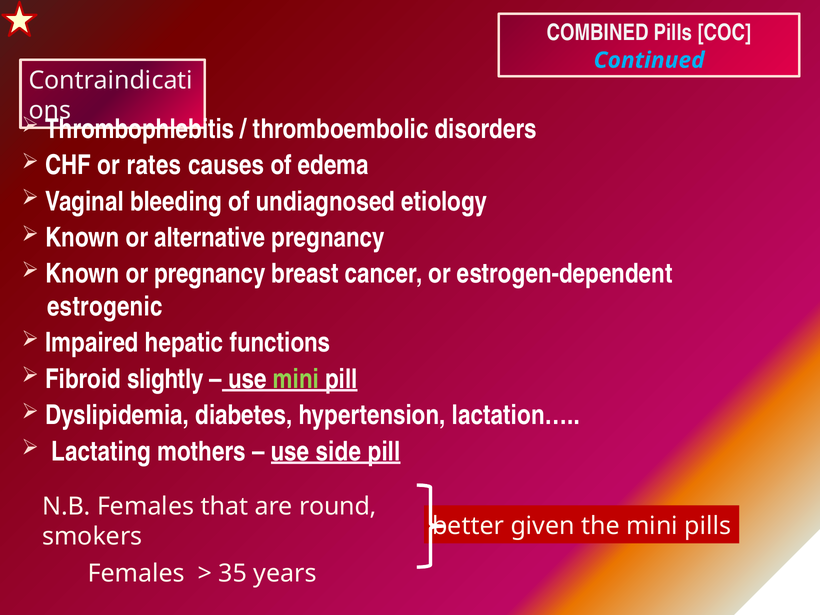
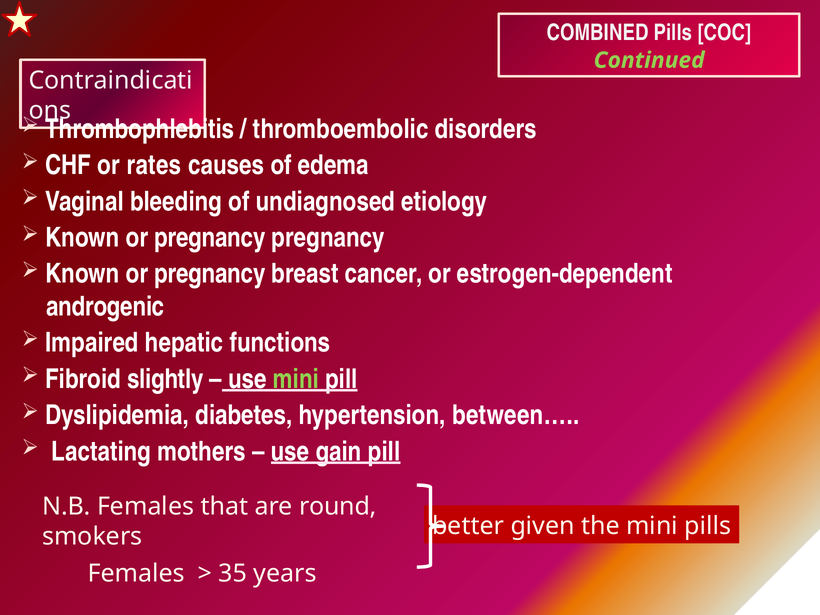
Continued colour: light blue -> light green
alternative at (210, 238): alternative -> pregnancy
estrogenic: estrogenic -> androgenic
lactation…: lactation… -> between…
side: side -> gain
